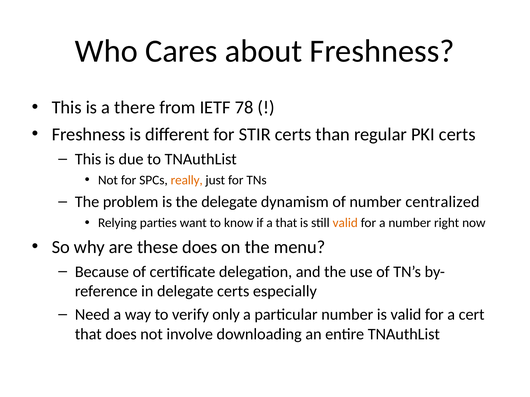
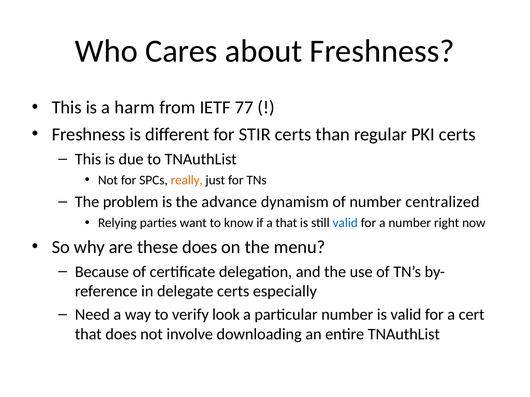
there: there -> harm
78: 78 -> 77
the delegate: delegate -> advance
valid at (345, 223) colour: orange -> blue
only: only -> look
